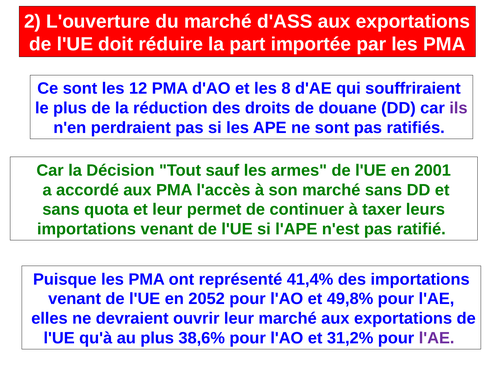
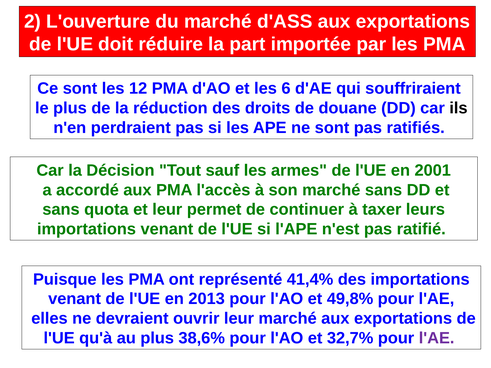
8: 8 -> 6
ils colour: purple -> black
2052: 2052 -> 2013
31,2%: 31,2% -> 32,7%
